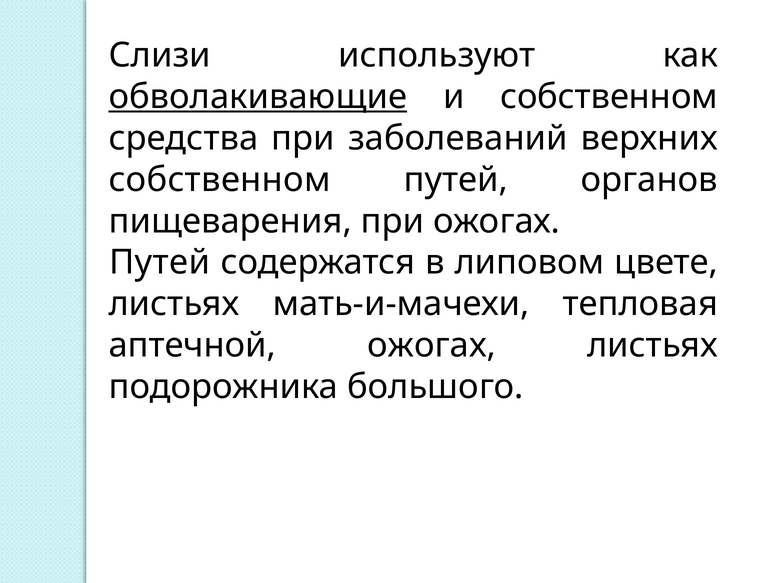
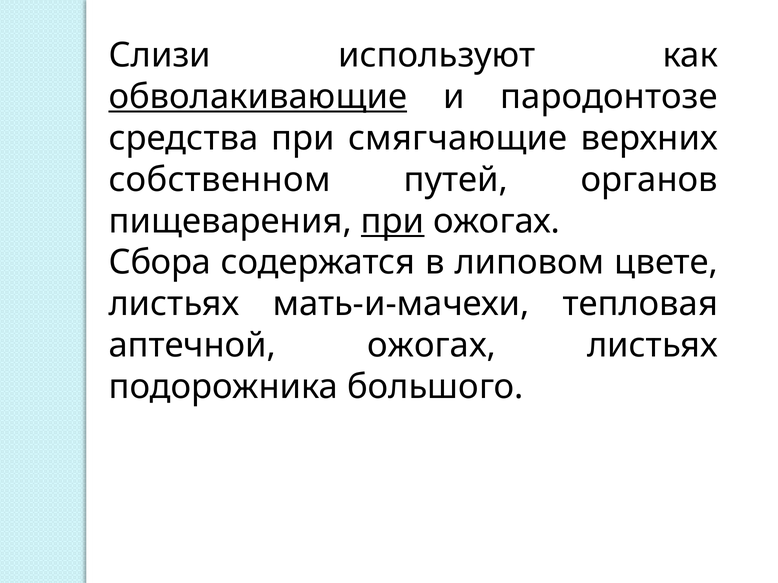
и собственном: собственном -> пародонтозе
заболеваний: заболеваний -> смягчающие
при at (393, 221) underline: none -> present
Путей at (160, 263): Путей -> Сбора
